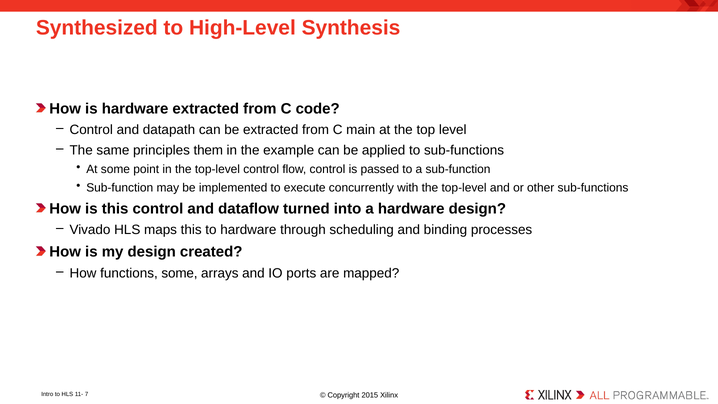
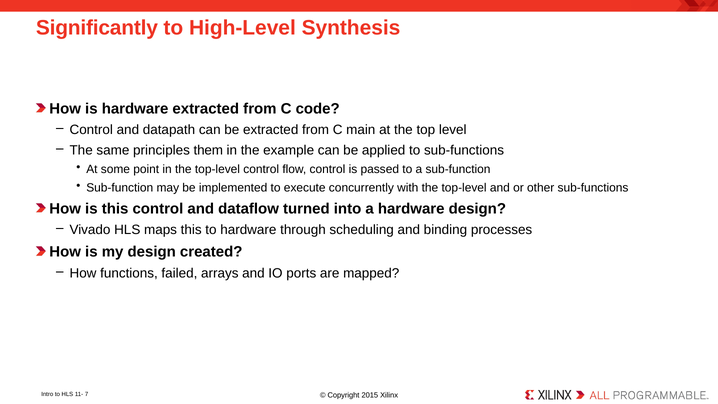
Synthesized: Synthesized -> Significantly
functions some: some -> failed
